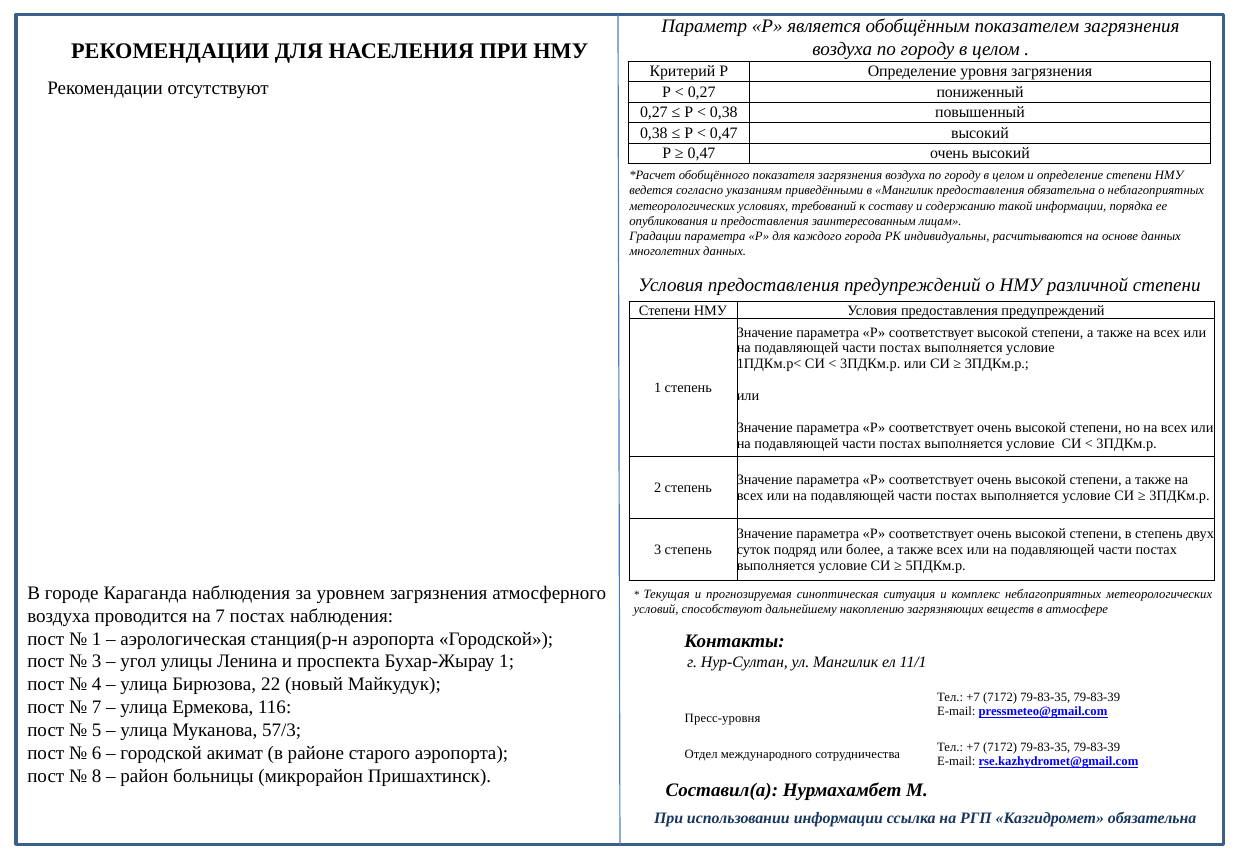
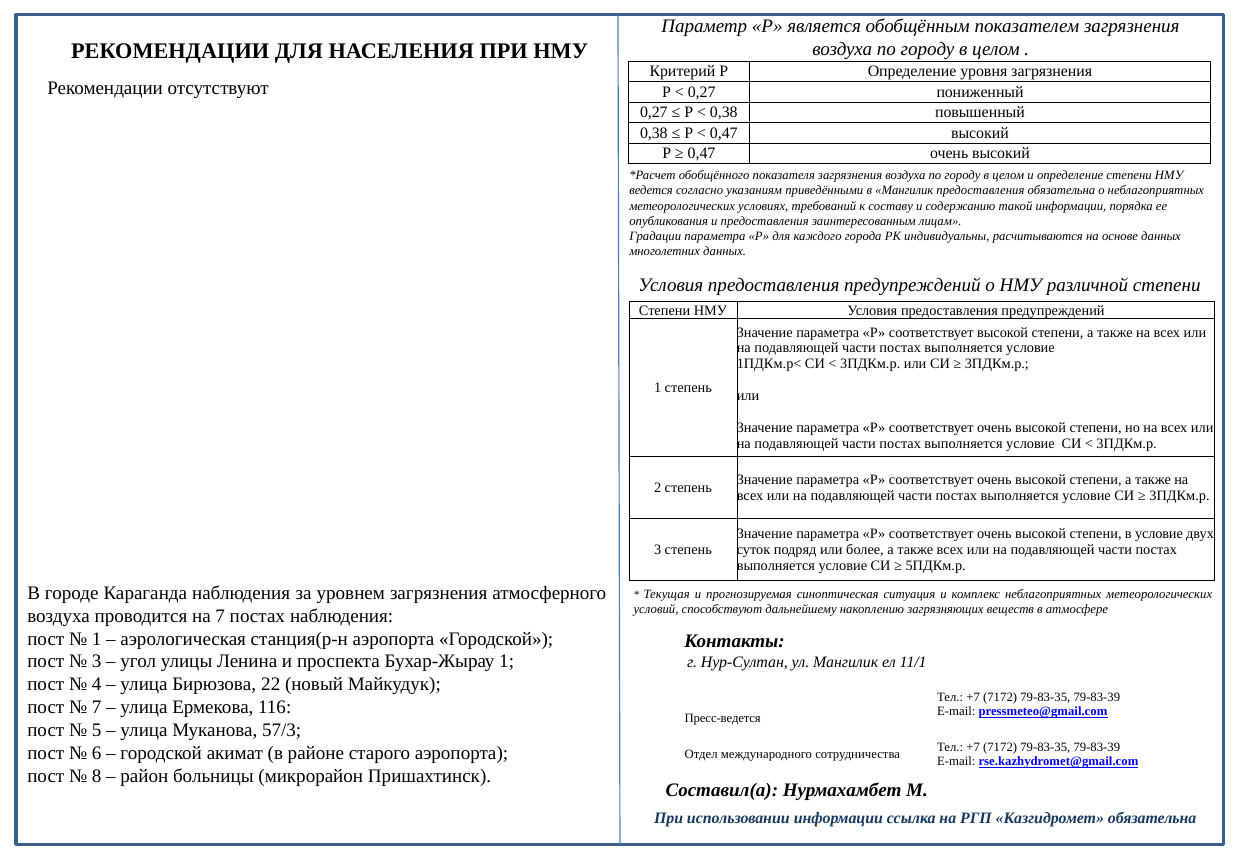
в степень: степень -> условие
Пресс-уровня: Пресс-уровня -> Пресс-ведется
